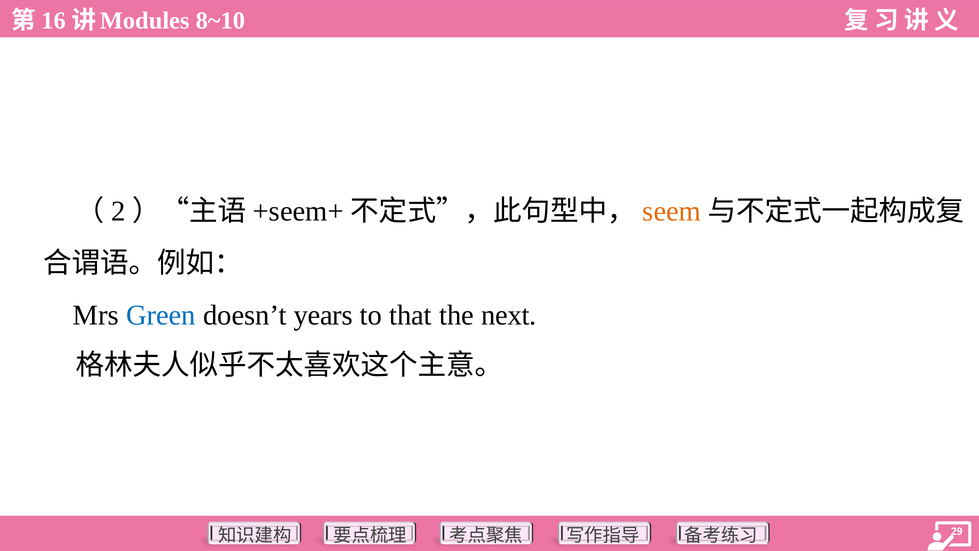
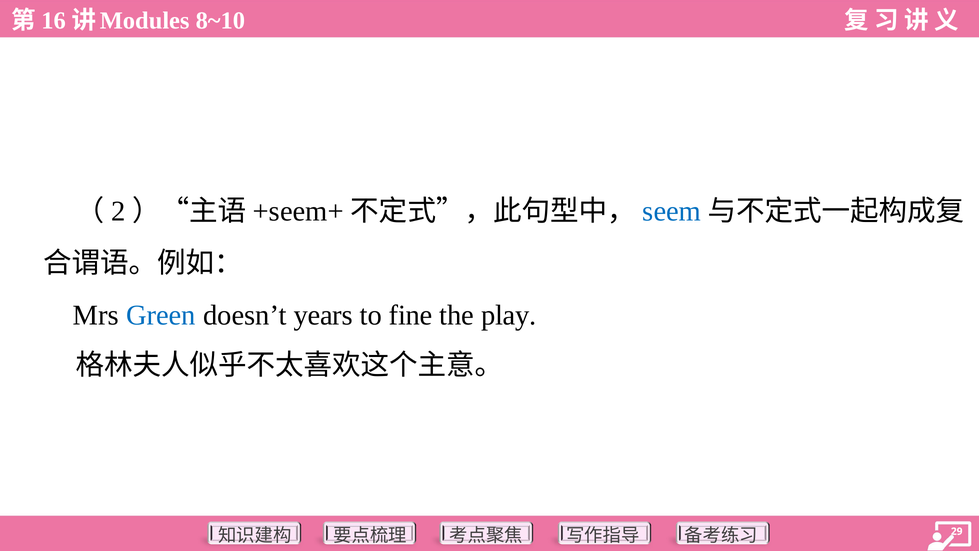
seem colour: orange -> blue
that: that -> fine
next: next -> play
